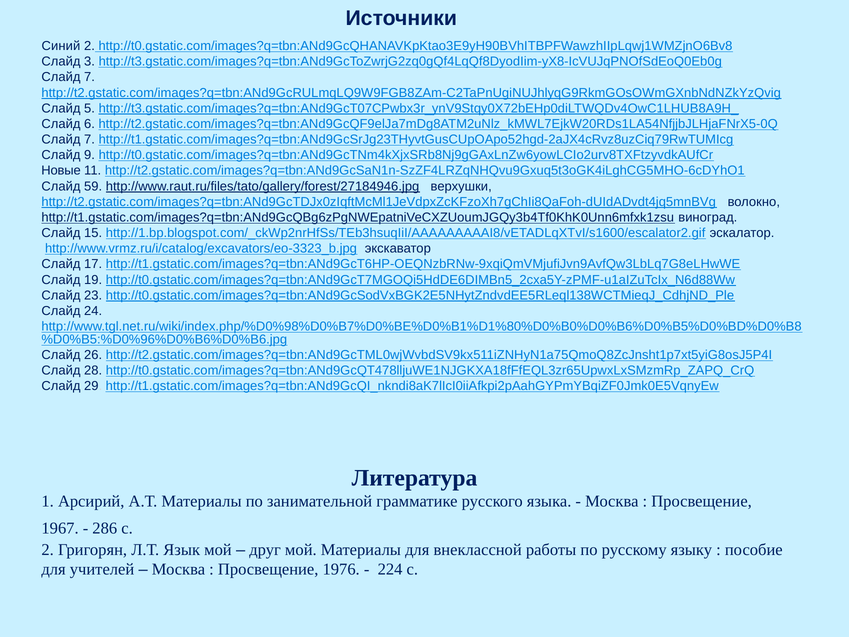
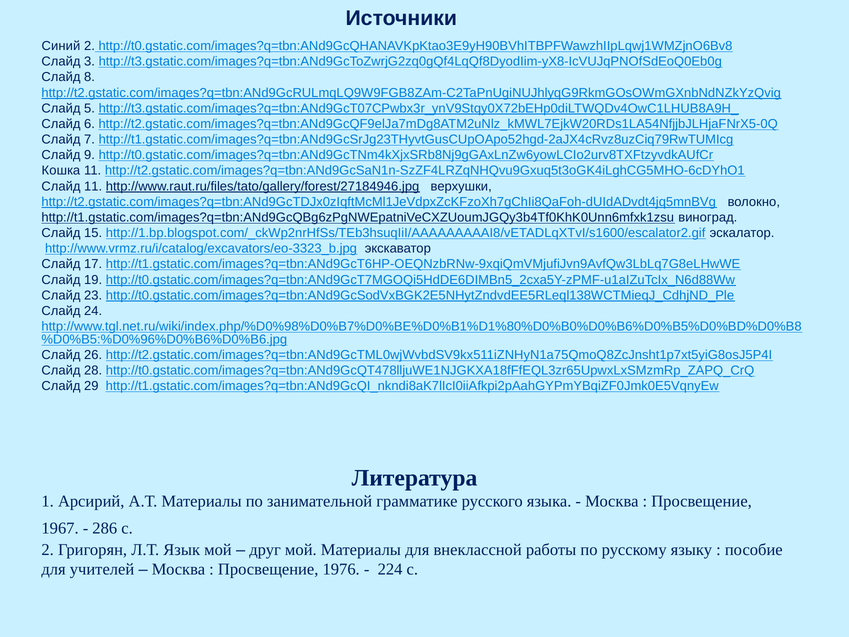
7 at (89, 77): 7 -> 8
Новые: Новые -> Кошка
Слайд 59: 59 -> 11
